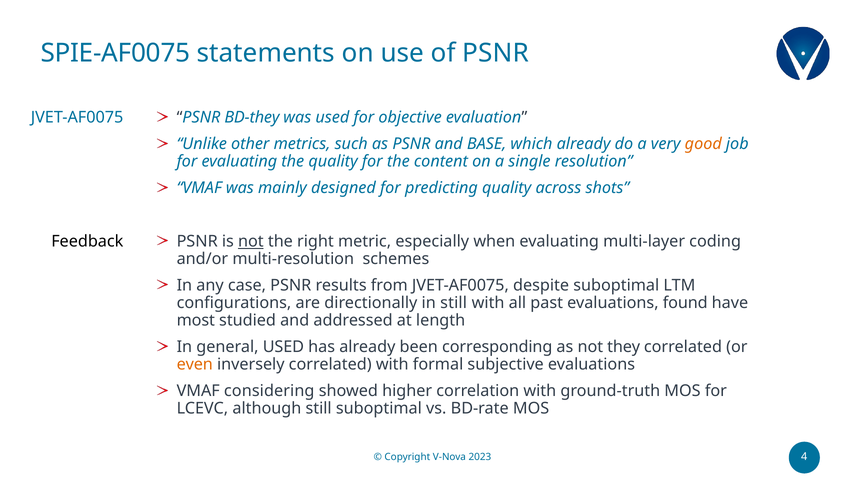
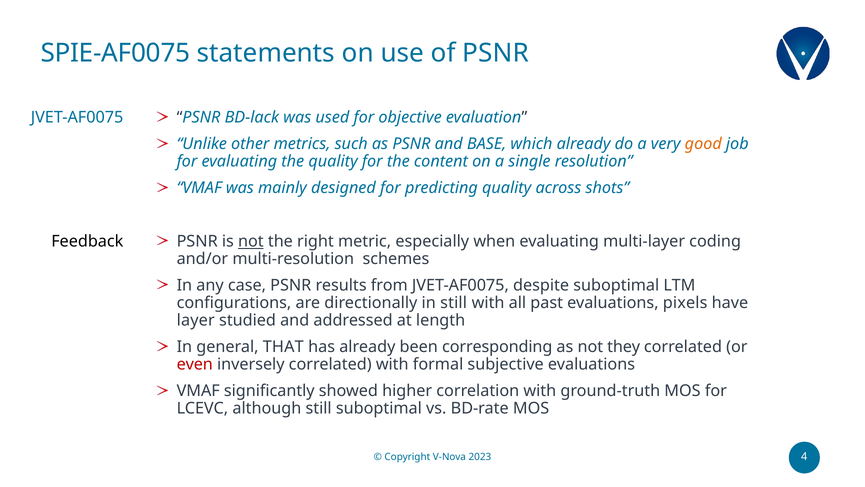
BD-they: BD-they -> BD-lack
found: found -> pixels
most: most -> layer
general USED: USED -> THAT
even colour: orange -> red
considering: considering -> significantly
